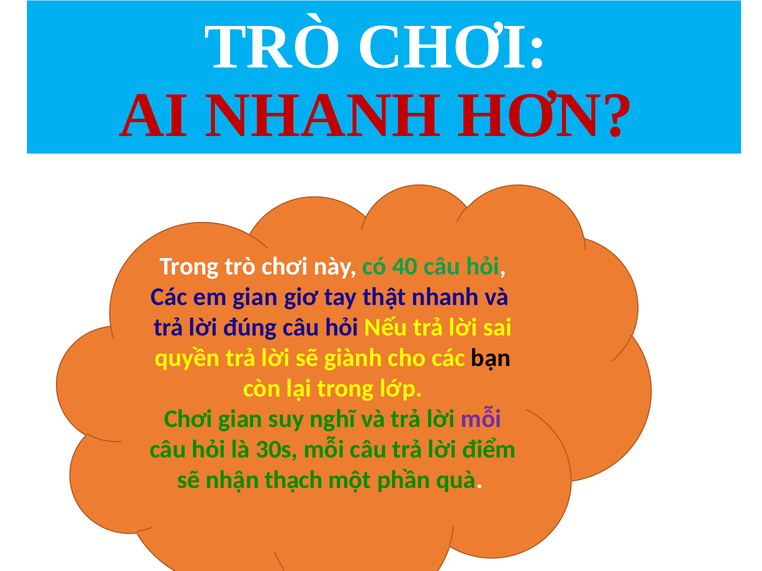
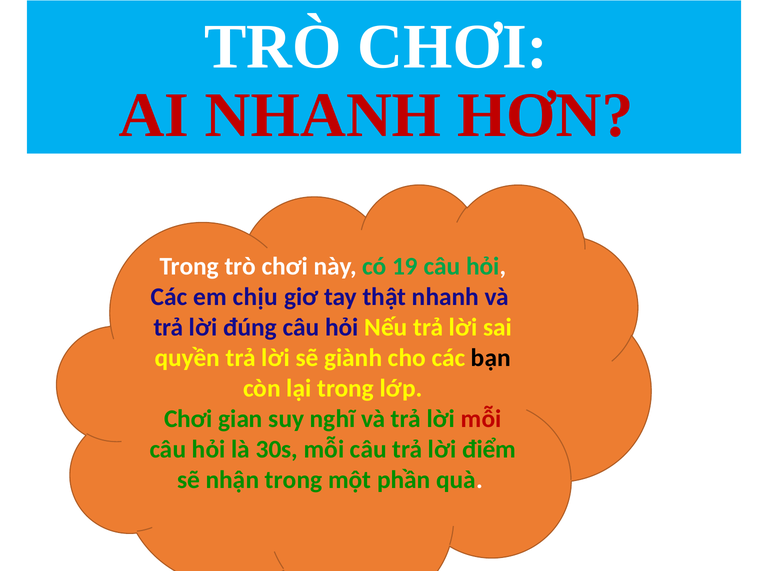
40: 40 -> 19
em gian: gian -> chịu
mỗi at (481, 419) colour: purple -> red
nhận thạch: thạch -> trong
